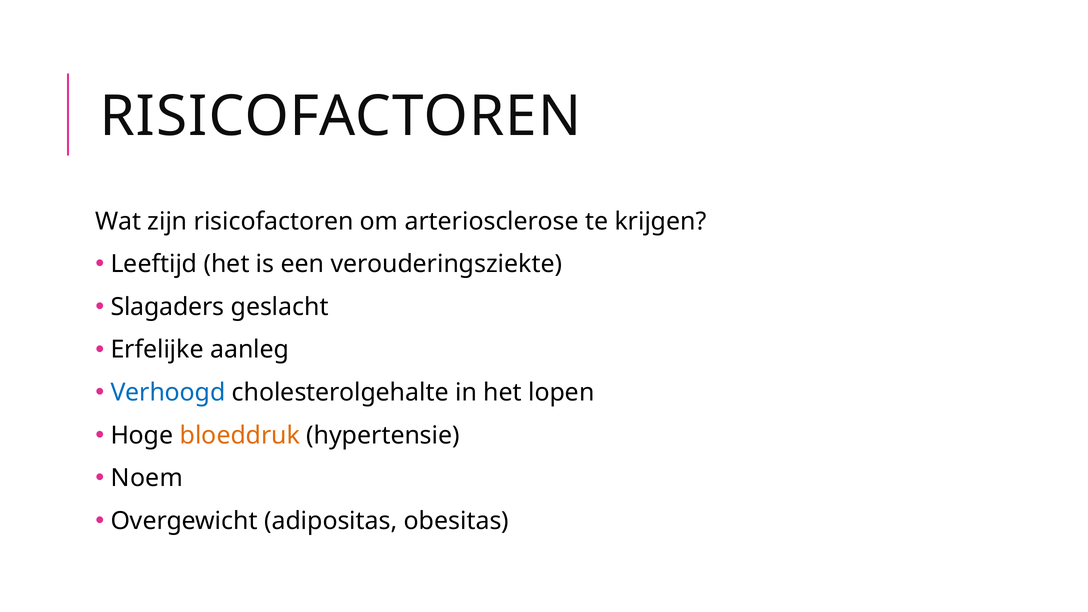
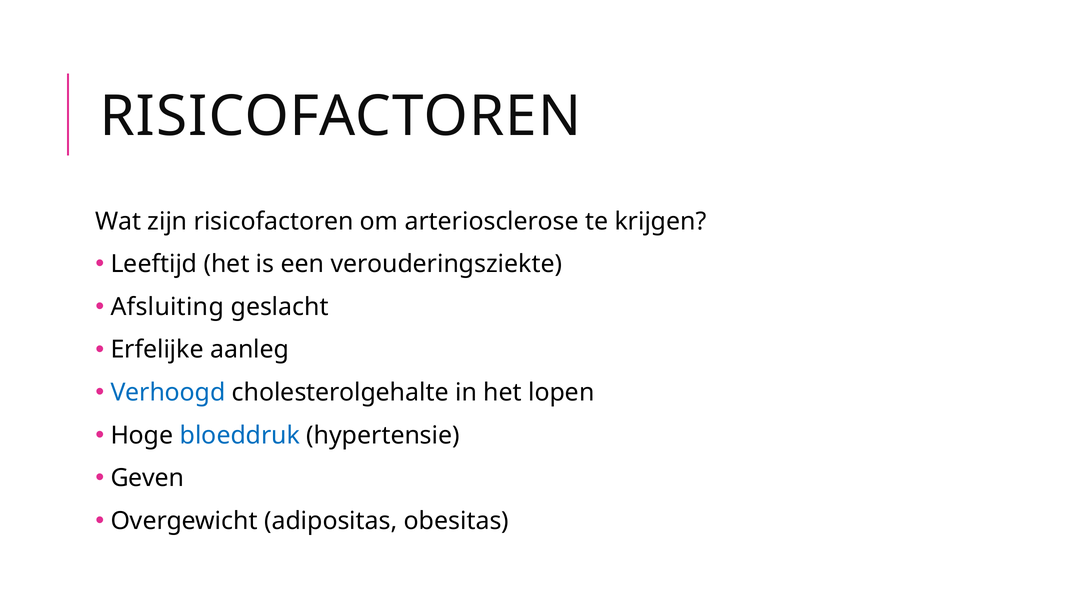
Slagaders: Slagaders -> Afsluiting
bloeddruk colour: orange -> blue
Noem: Noem -> Geven
